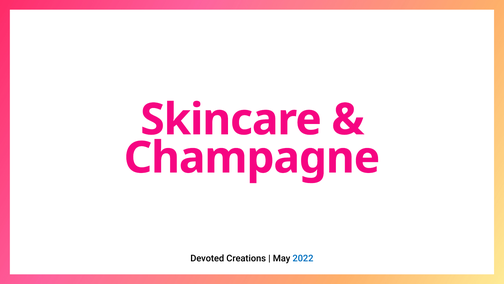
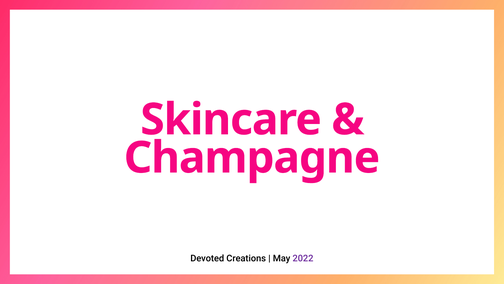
2022 colour: blue -> purple
